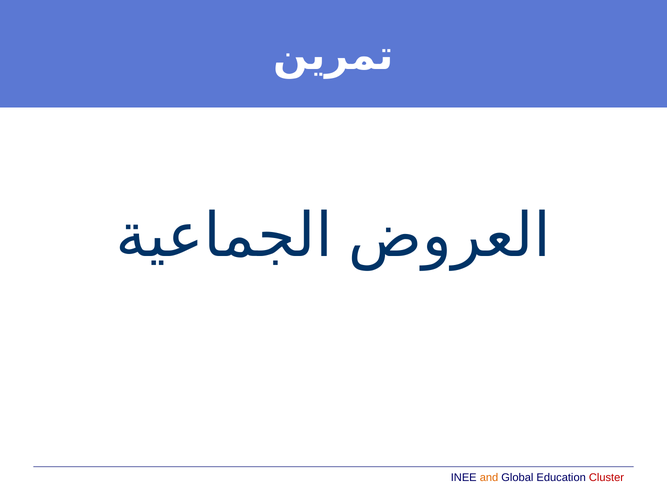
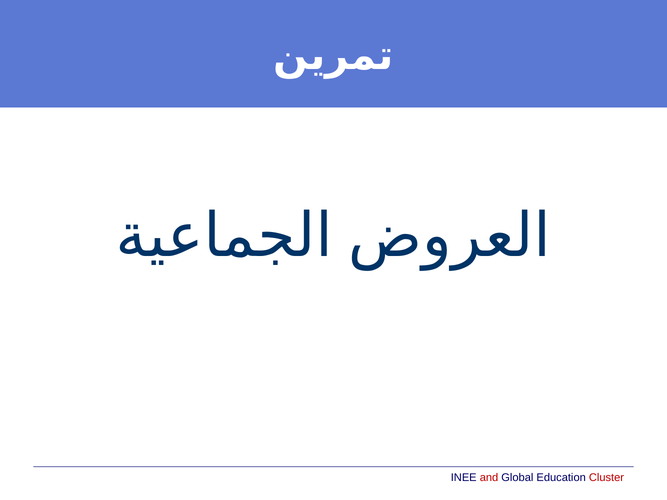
and colour: orange -> red
